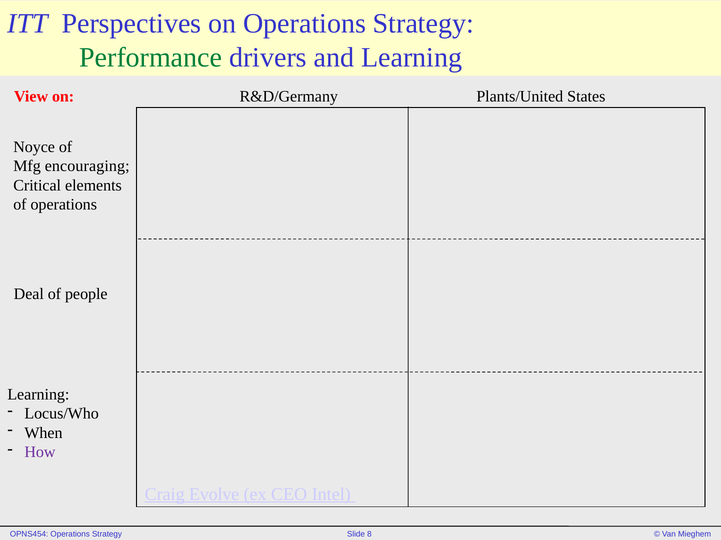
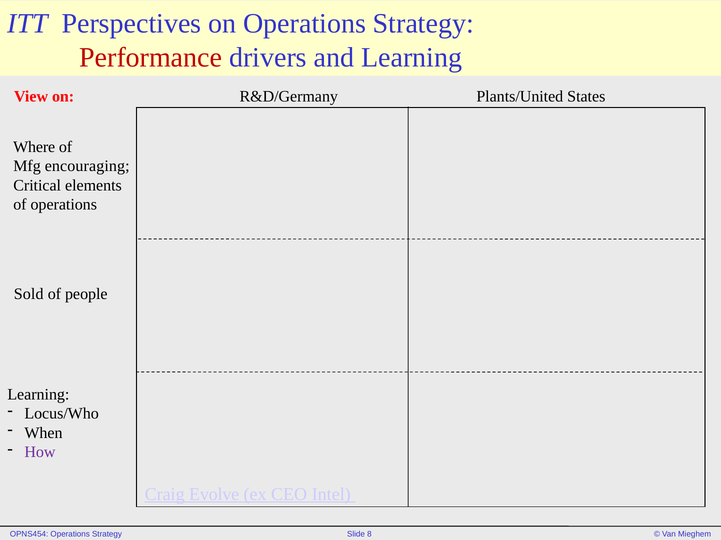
Performance colour: green -> red
Noyce: Noyce -> Where
Deal: Deal -> Sold
